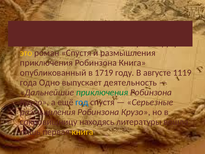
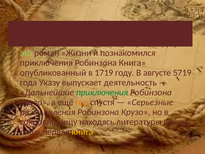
это colour: yellow -> light green
роман Спустя: Спустя -> Жизни
и размышления: размышления -> познакомился
1119: 1119 -> 5719
Одно: Одно -> Указу
год colour: blue -> orange
